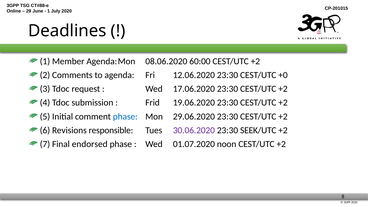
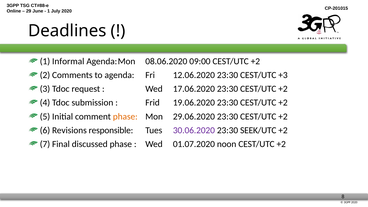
Member: Member -> Informal
60:00: 60:00 -> 09:00
+0: +0 -> +3
phase at (125, 116) colour: blue -> orange
endorsed: endorsed -> discussed
